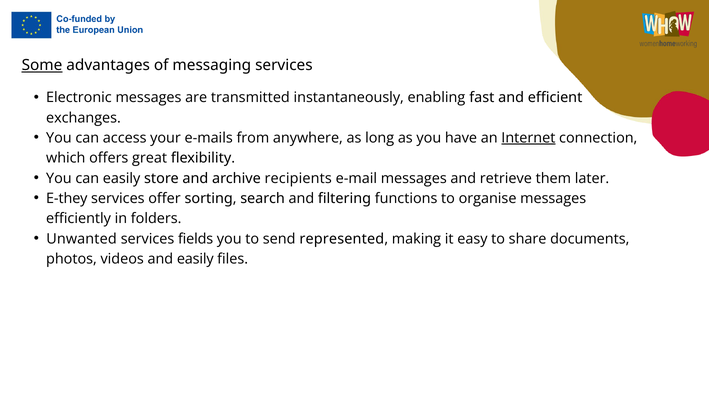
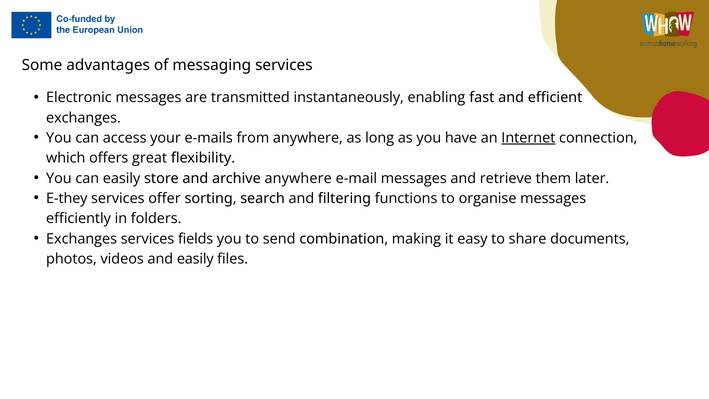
Some underline: present -> none
archive recipients: recipients -> anywhere
Unwanted at (81, 239): Unwanted -> Exchanges
represented: represented -> combination
